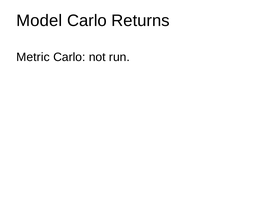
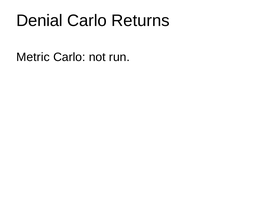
Model: Model -> Denial
